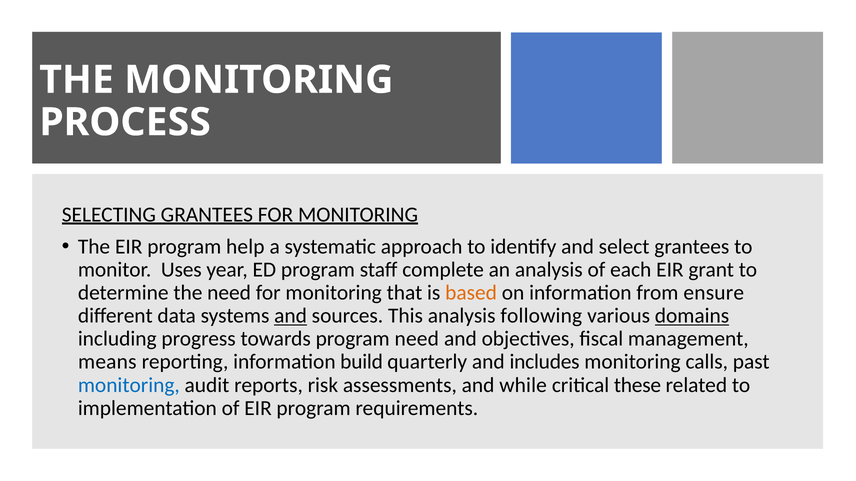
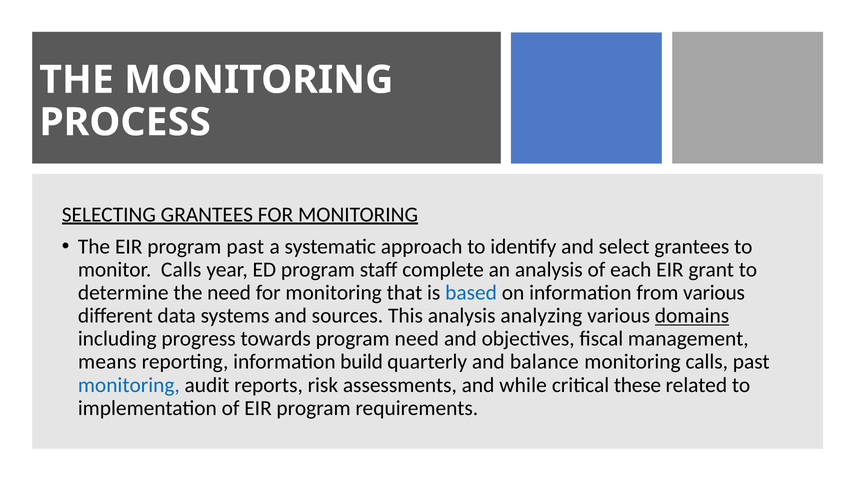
program help: help -> past
monitor Uses: Uses -> Calls
based colour: orange -> blue
from ensure: ensure -> various
and at (291, 316) underline: present -> none
following: following -> analyzing
includes: includes -> balance
